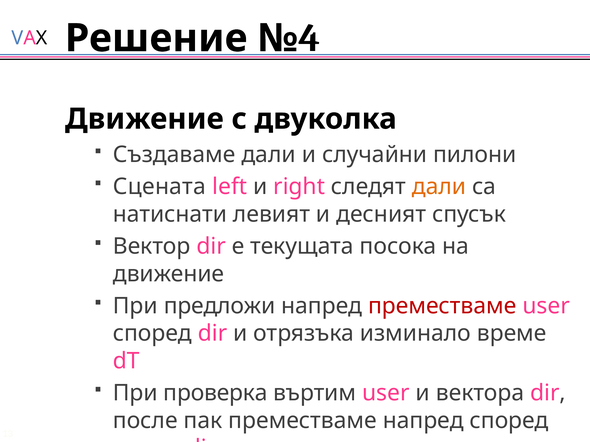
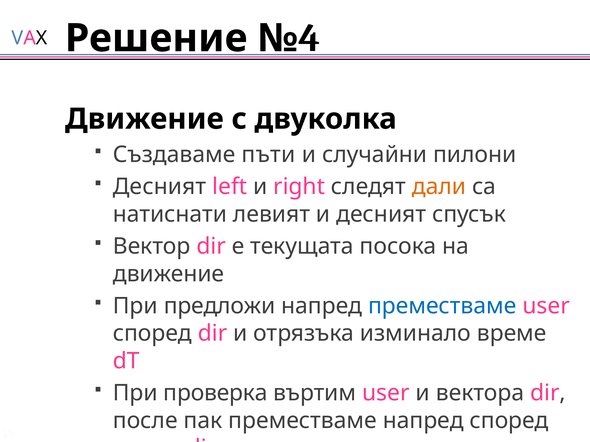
Създаваме дали: дали -> пъти
Сцената at (159, 187): Сцената -> Десният
преместваме at (442, 306) colour: red -> blue
